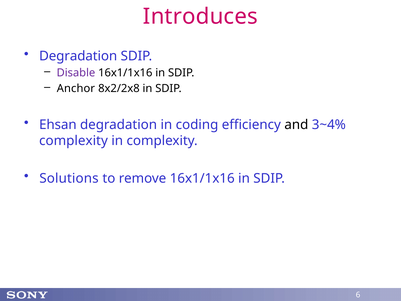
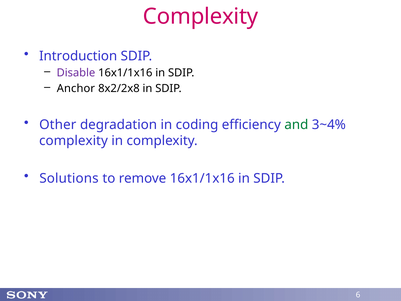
Introduces at (200, 17): Introduces -> Complexity
Degradation at (78, 56): Degradation -> Introduction
Ehsan: Ehsan -> Other
and colour: black -> green
